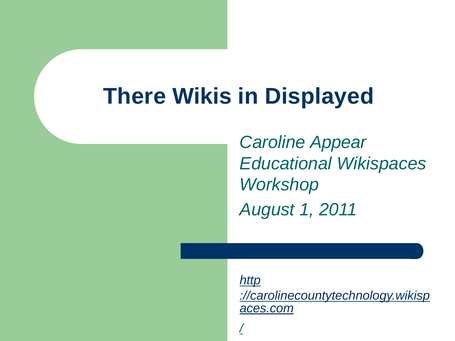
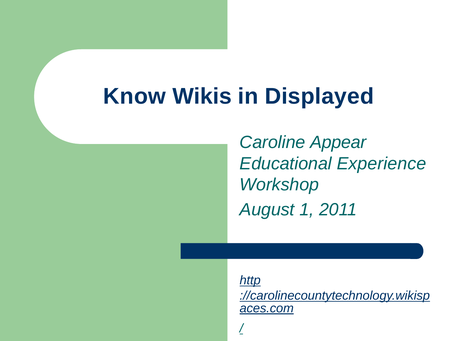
There: There -> Know
Wikispaces: Wikispaces -> Experience
